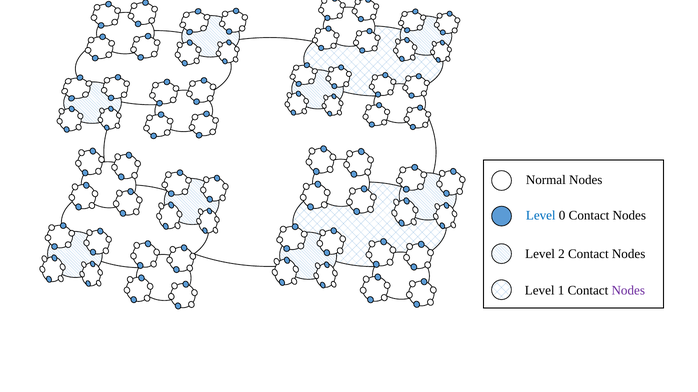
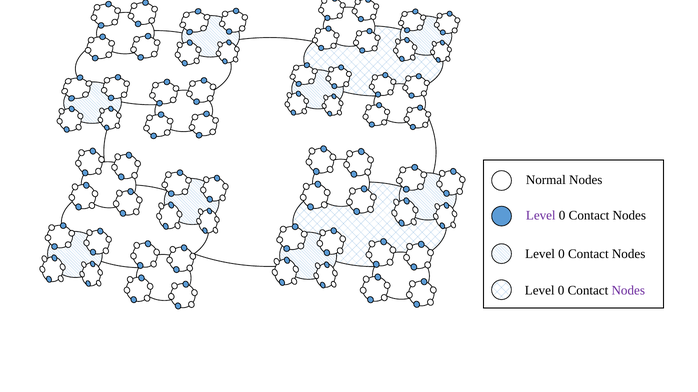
Level at (541, 216) colour: blue -> purple
2 at (561, 254): 2 -> 0
1 at (561, 291): 1 -> 0
